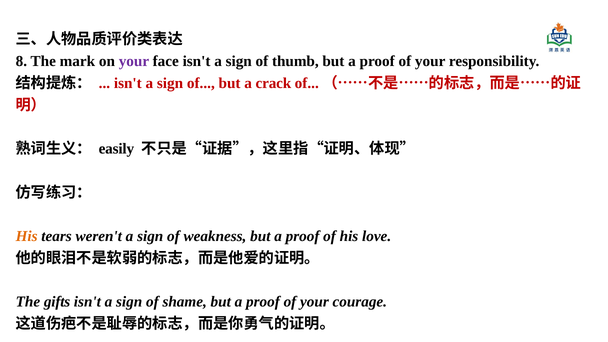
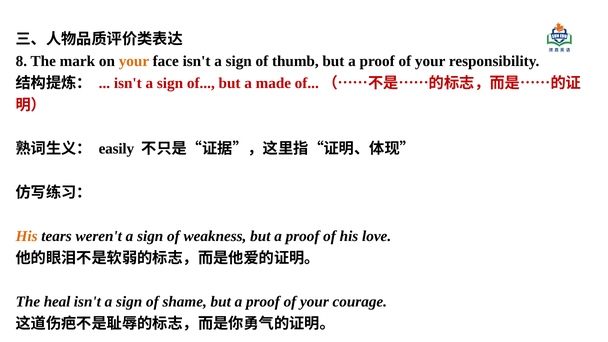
your at (134, 61) colour: purple -> orange
crack: crack -> made
gifts: gifts -> heal
